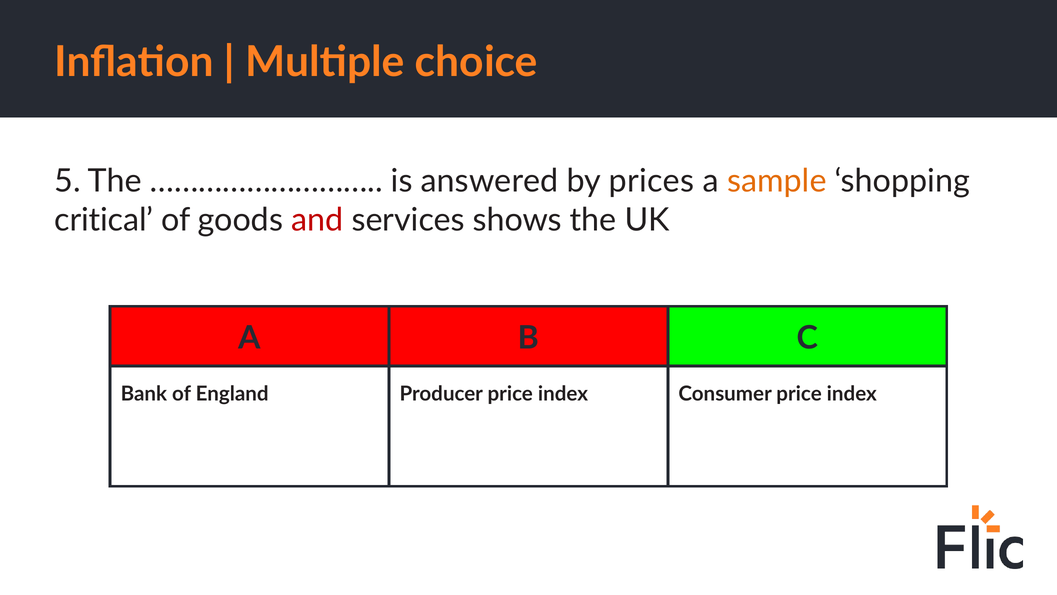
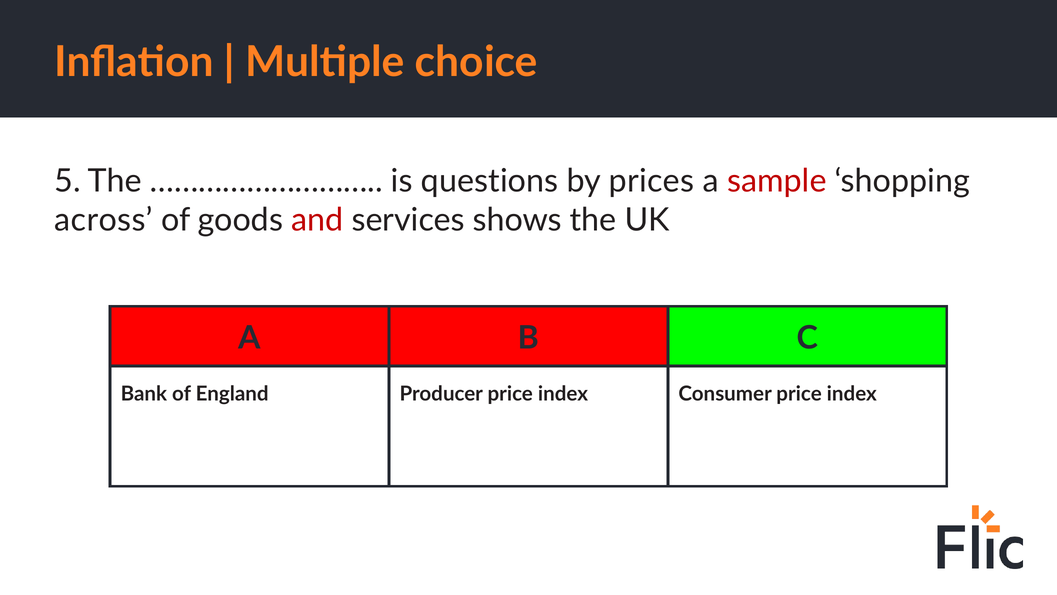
answered: answered -> questions
sample colour: orange -> red
critical: critical -> across
